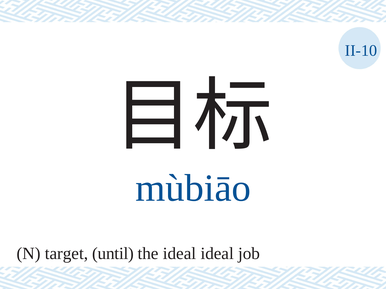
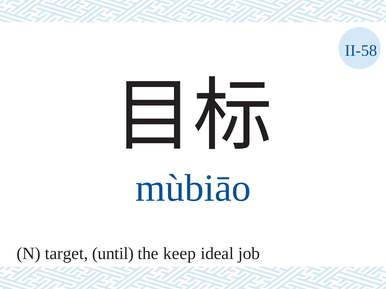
II-10: II-10 -> II-58
the ideal: ideal -> keep
